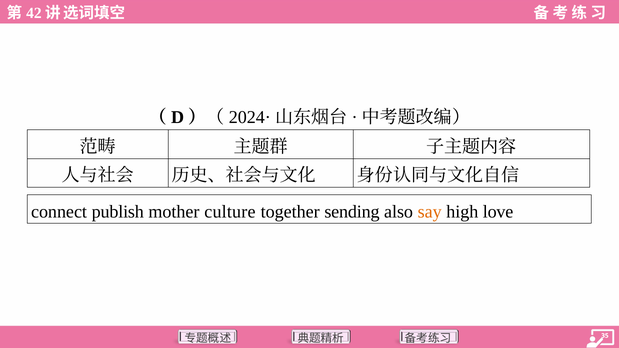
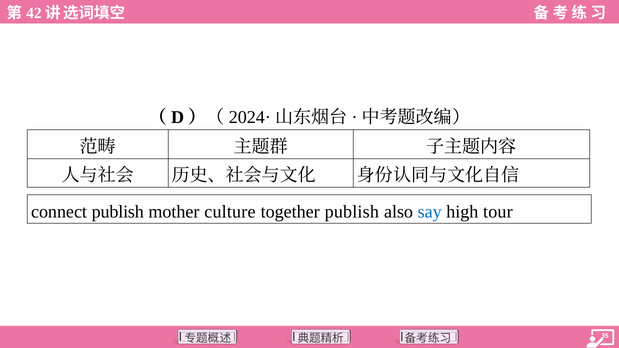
together sending: sending -> publish
say colour: orange -> blue
love: love -> tour
